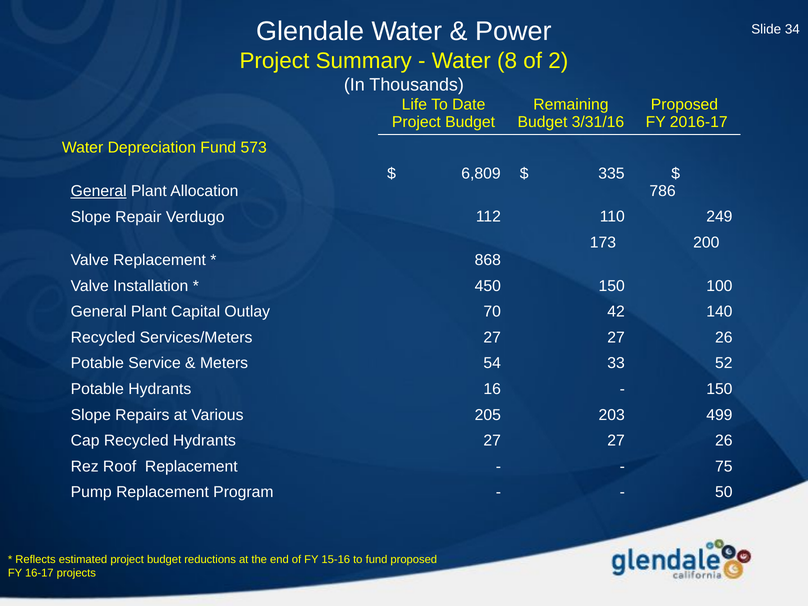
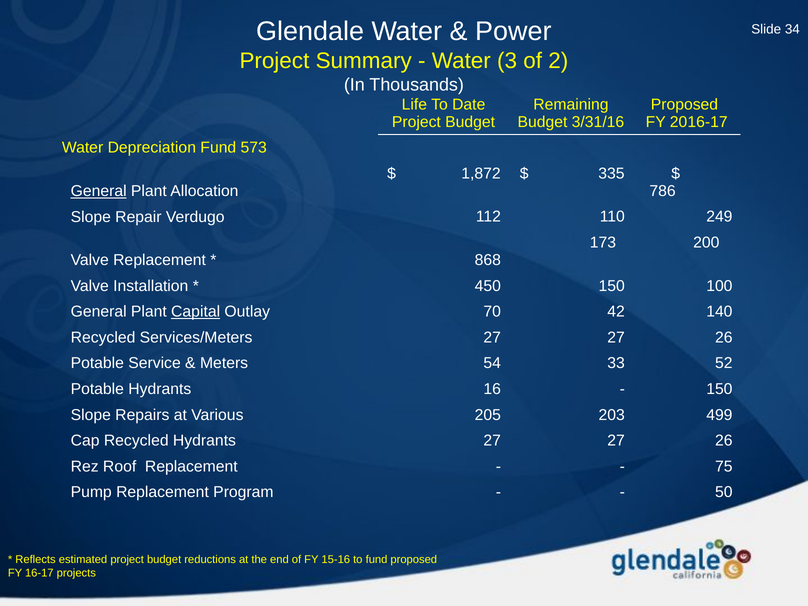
8: 8 -> 3
6,809: 6,809 -> 1,872
Capital underline: none -> present
